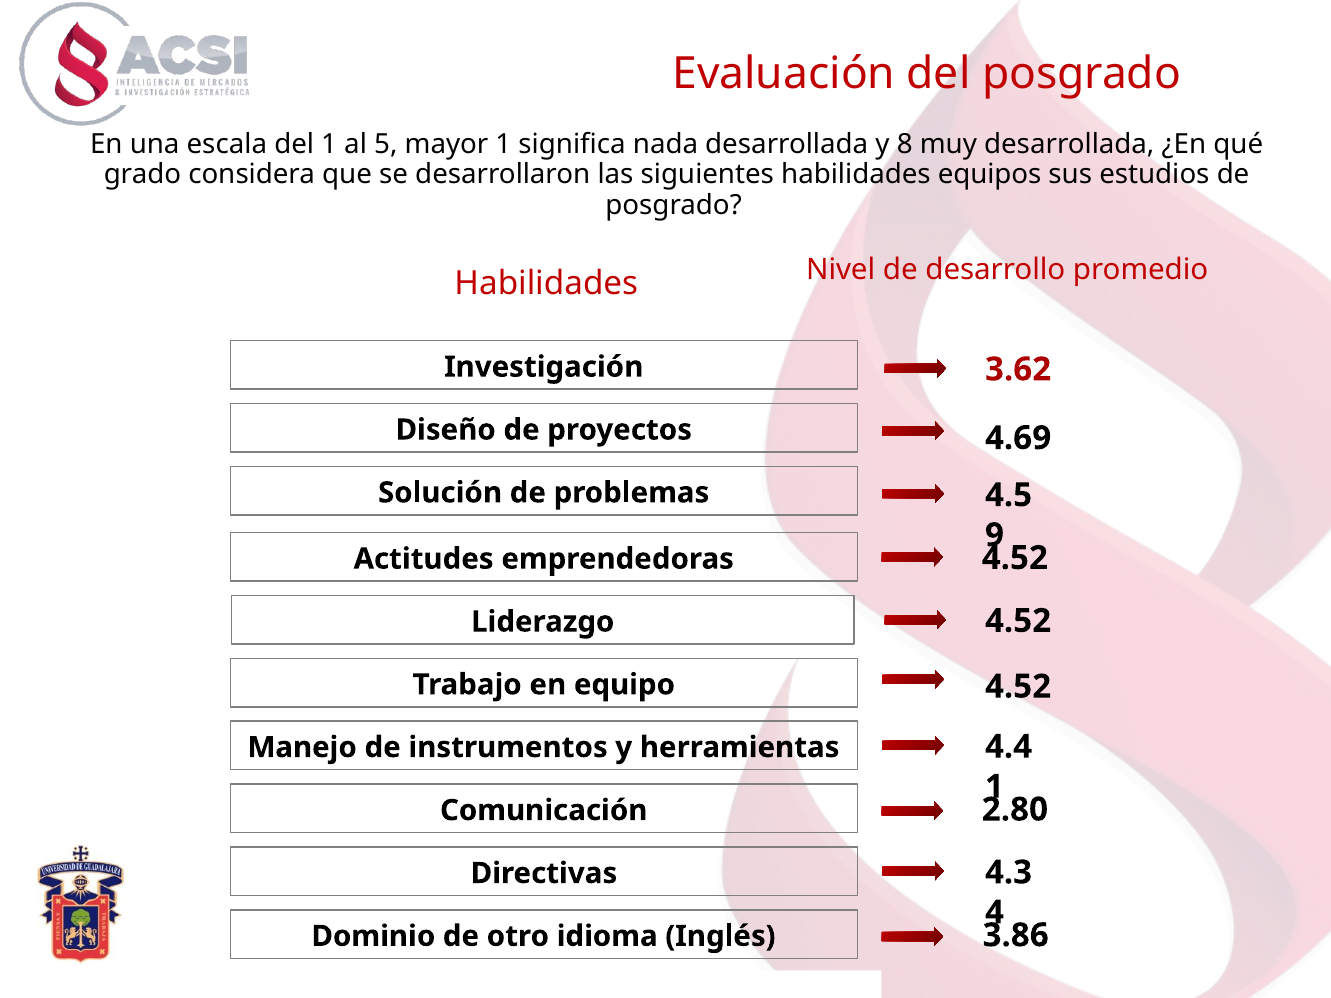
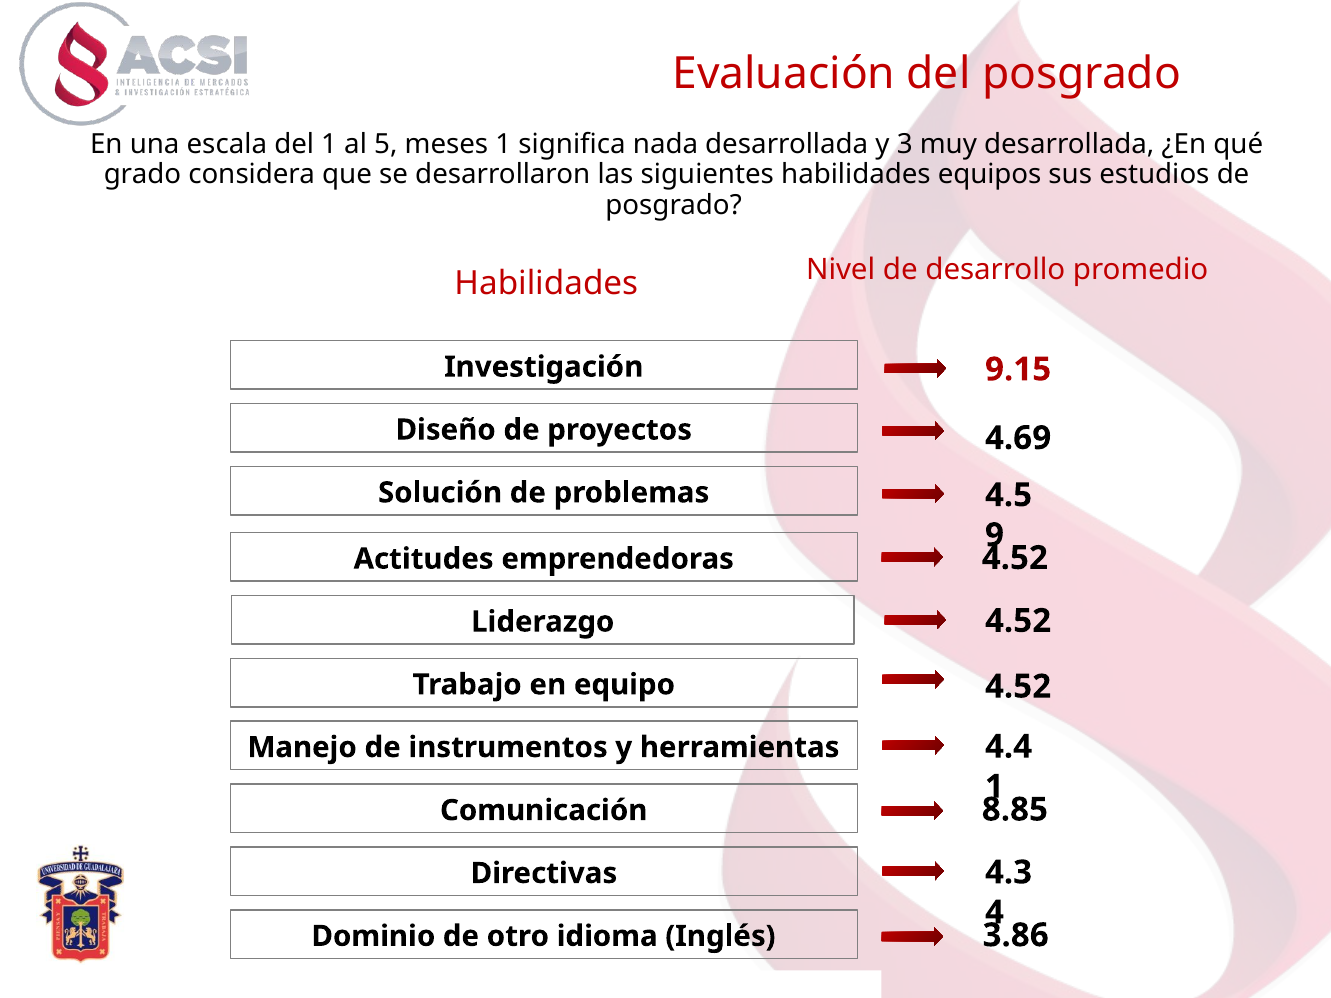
mayor: mayor -> meses
8: 8 -> 3
3.62: 3.62 -> 9.15
2.80: 2.80 -> 8.85
